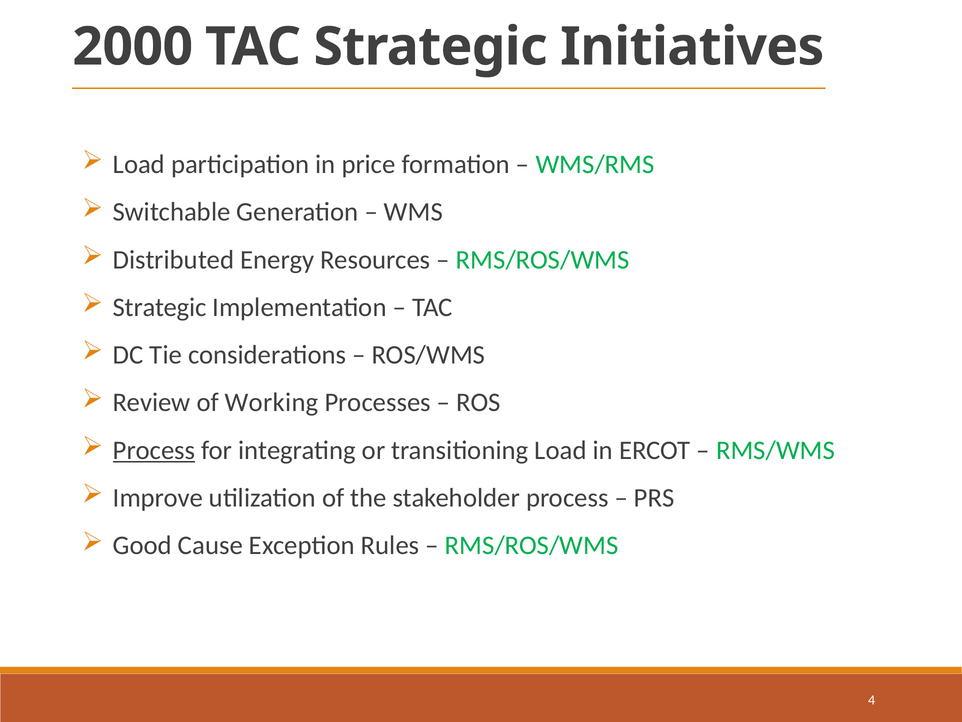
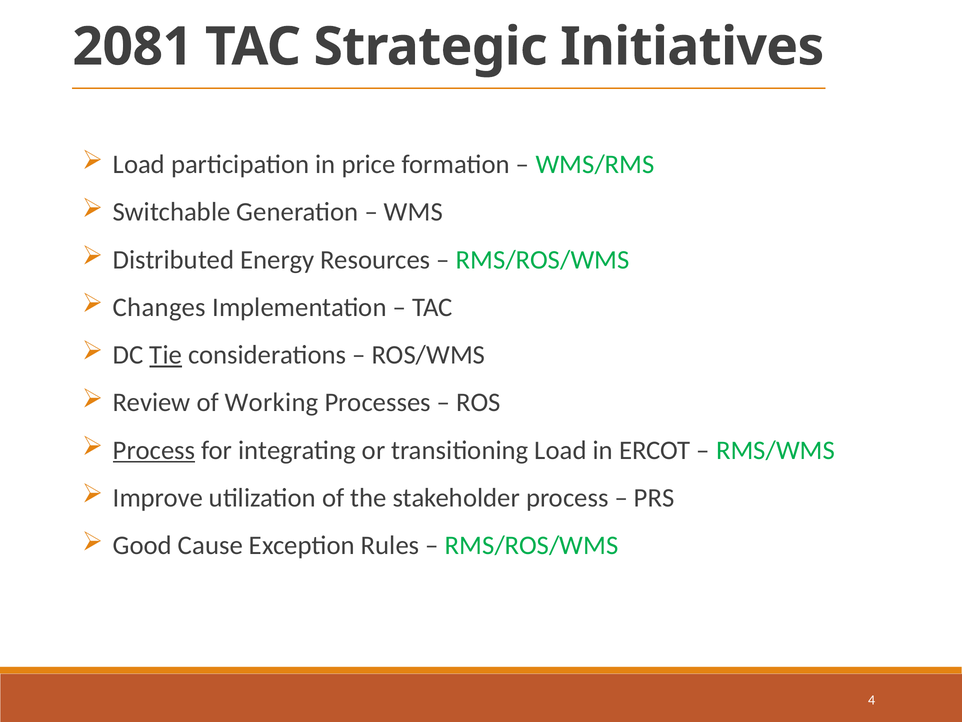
2000: 2000 -> 2081
Strategic at (160, 307): Strategic -> Changes
Tie underline: none -> present
